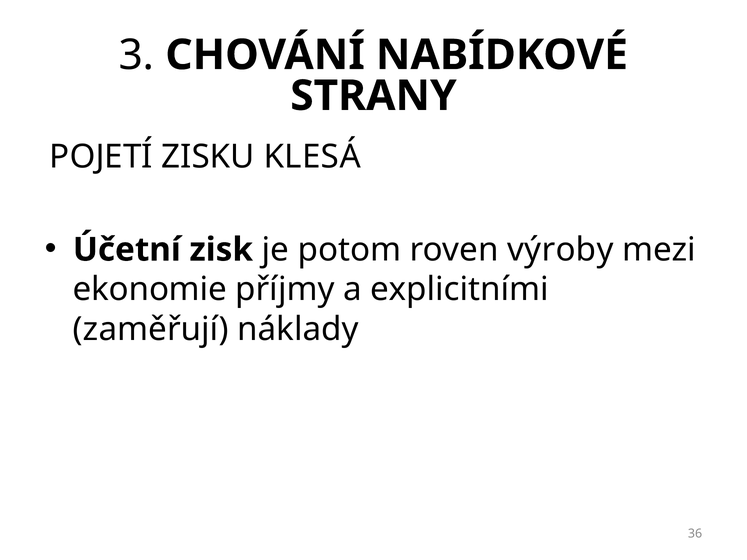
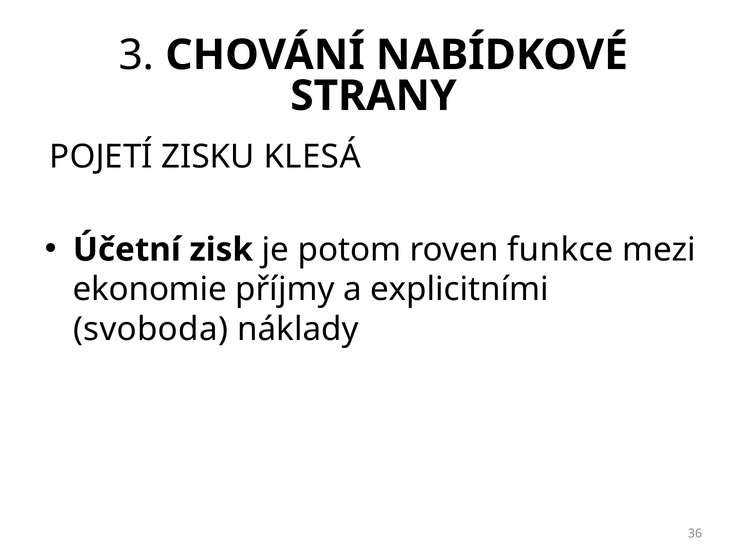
výroby: výroby -> funkce
zaměřují: zaměřují -> svoboda
